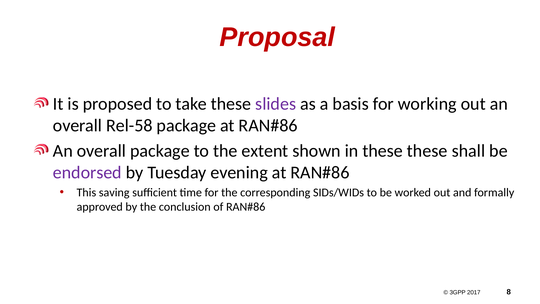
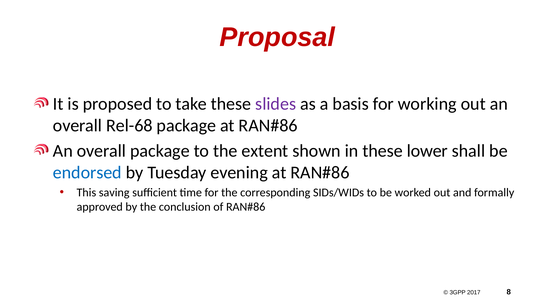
Rel-58: Rel-58 -> Rel-68
these these: these -> lower
endorsed colour: purple -> blue
